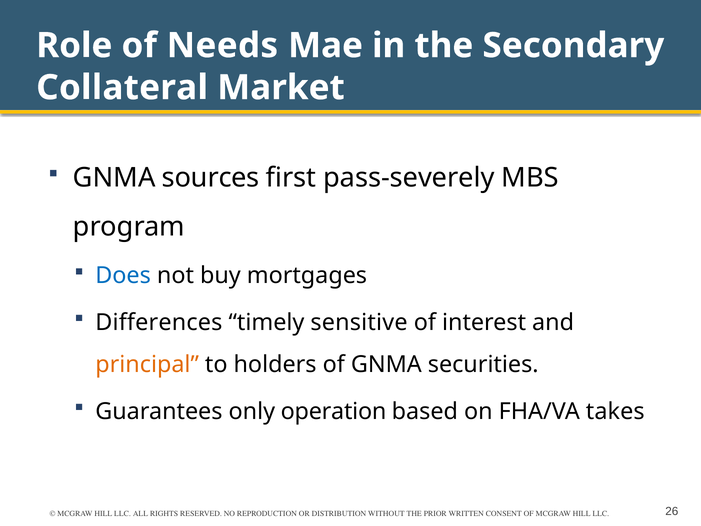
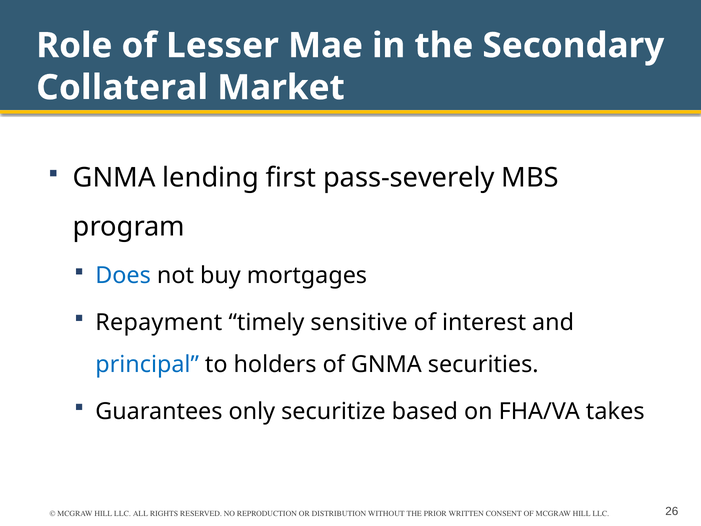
Needs: Needs -> Lesser
sources: sources -> lending
Differences: Differences -> Repayment
principal colour: orange -> blue
operation: operation -> securitize
